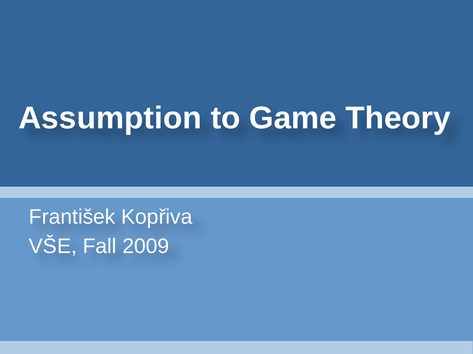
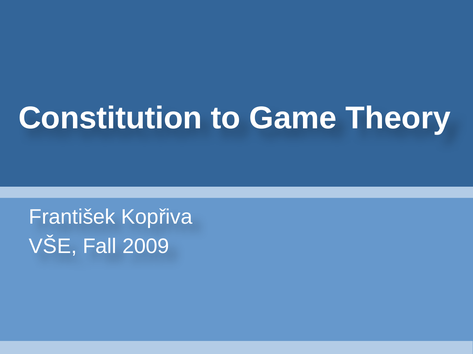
Assumption: Assumption -> Constitution
